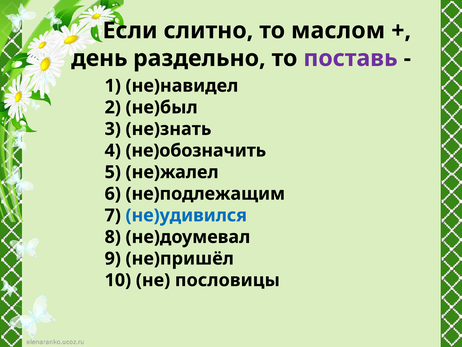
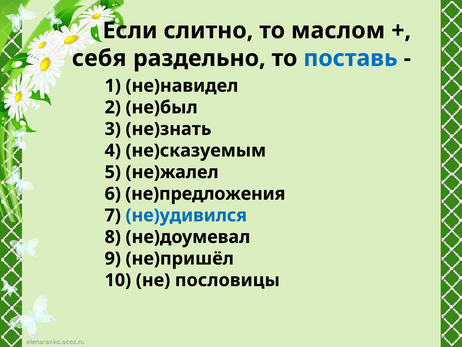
день: день -> себя
поставь colour: purple -> blue
не)обозначить: не)обозначить -> не)сказуемым
не)подлежащим: не)подлежащим -> не)предложения
